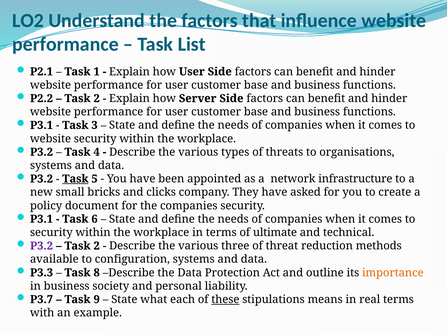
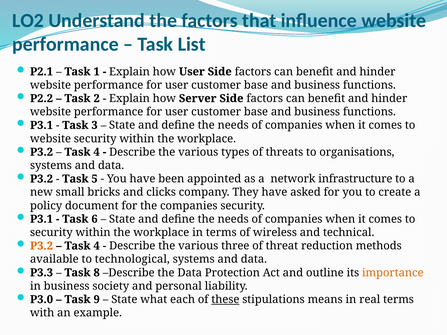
Task at (75, 179) underline: present -> none
ultimate: ultimate -> wireless
P3.2 at (42, 246) colour: purple -> orange
2 at (97, 246): 2 -> 4
configuration: configuration -> technological
P3.7: P3.7 -> P3.0
